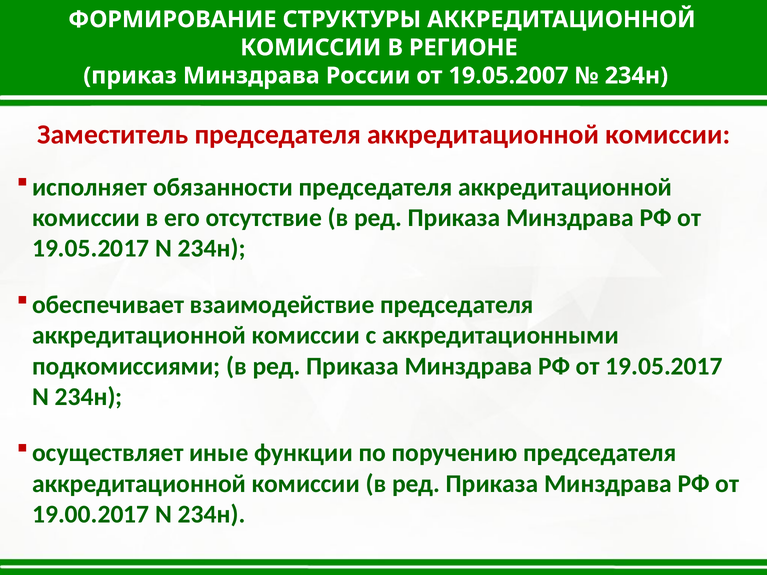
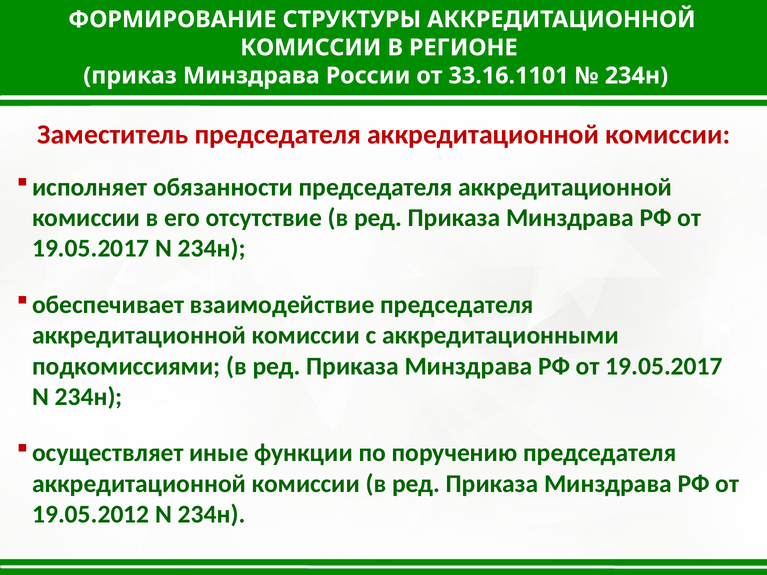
19.05.2007: 19.05.2007 -> 33.16.1101
19.00.2017: 19.00.2017 -> 19.05.2012
